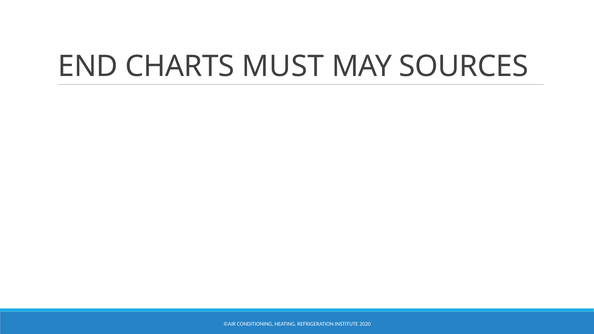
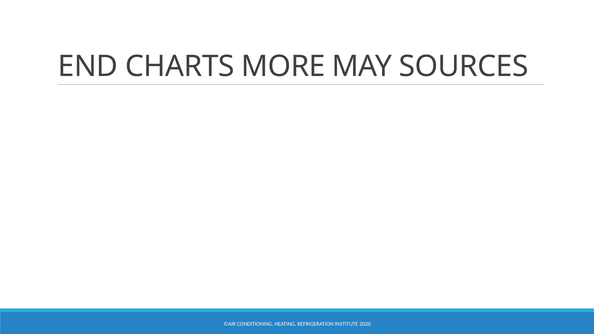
MUST: MUST -> MORE
